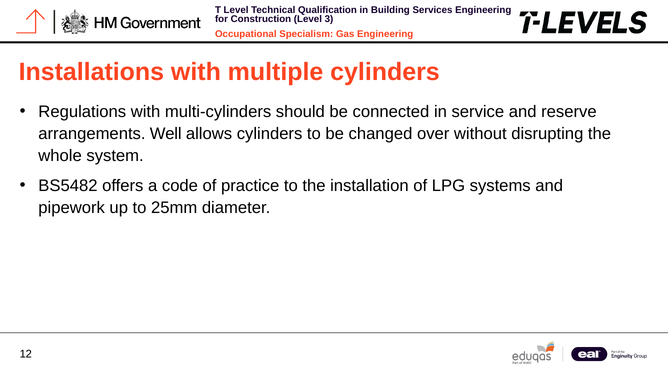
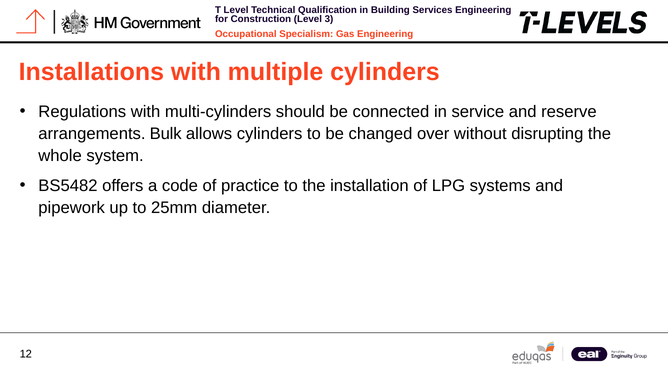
Well: Well -> Bulk
